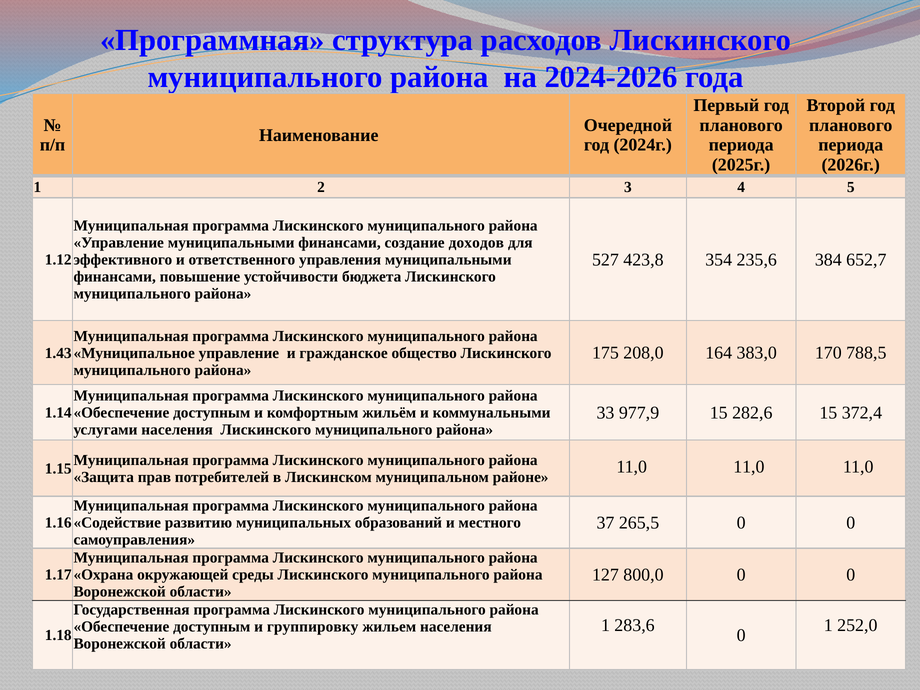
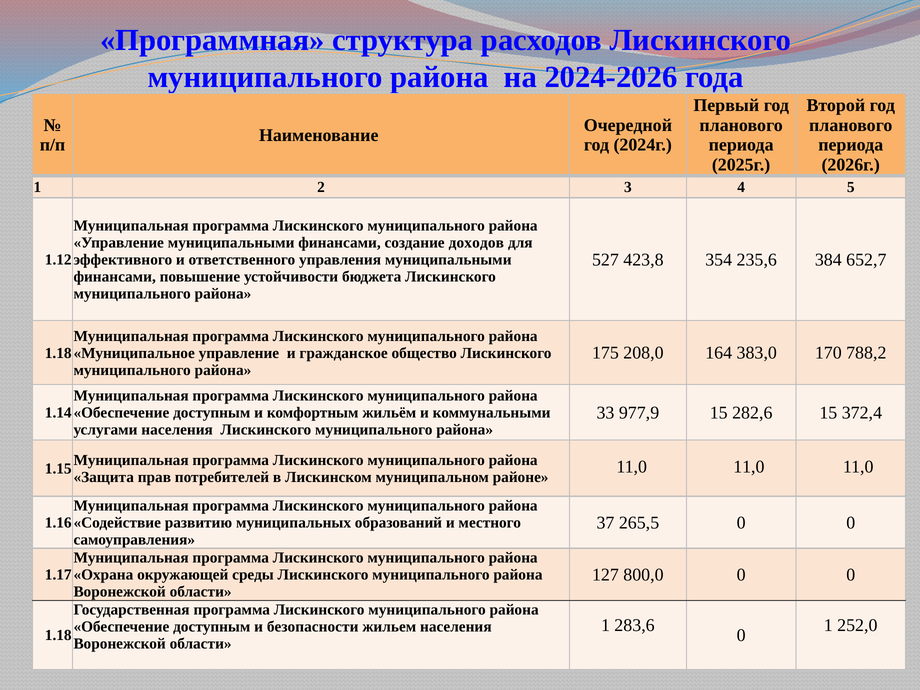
788,5: 788,5 -> 788,2
1.43 at (58, 353): 1.43 -> 1.18
группировку: группировку -> безопасности
